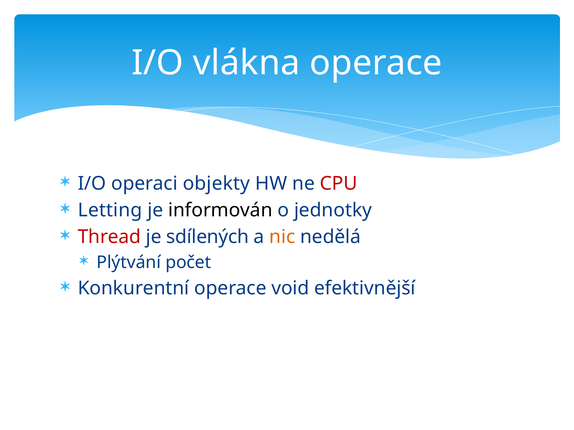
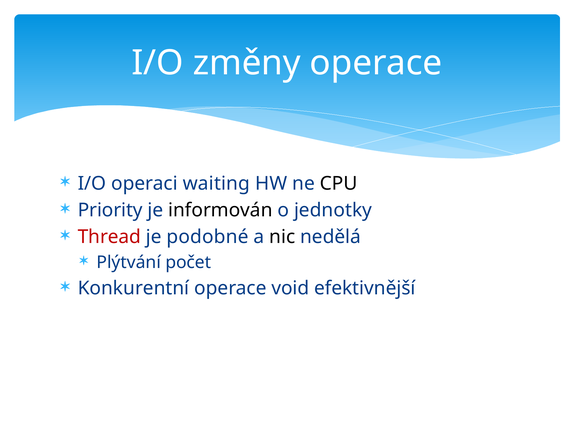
vlákna: vlákna -> změny
objekty: objekty -> waiting
CPU colour: red -> black
Letting: Letting -> Priority
sdílených: sdílených -> podobné
nic colour: orange -> black
